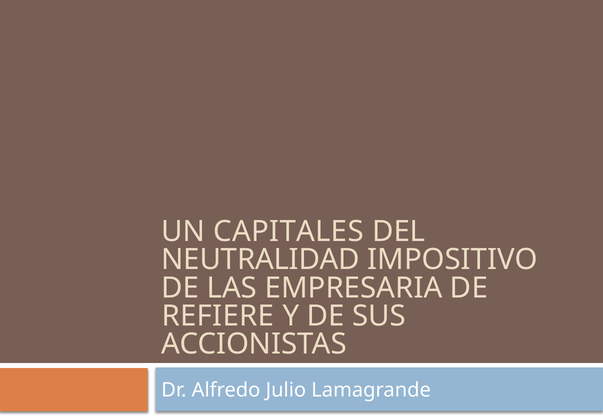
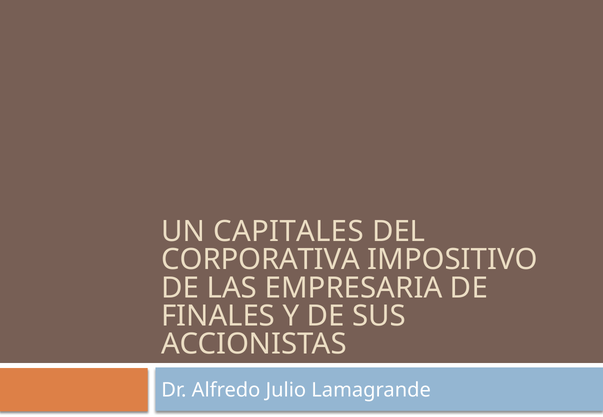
NEUTRALIDAD: NEUTRALIDAD -> CORPORATIVA
REFIERE: REFIERE -> FINALES
